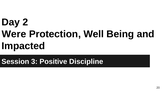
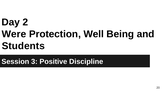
Impacted: Impacted -> Students
